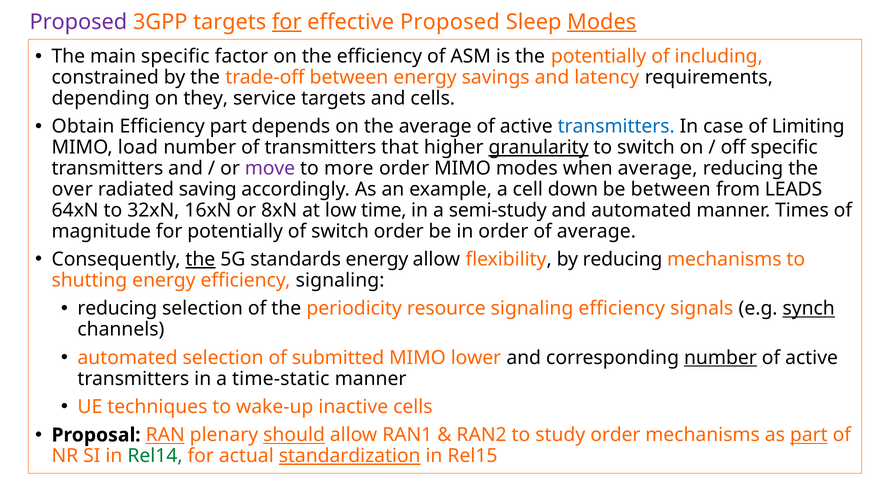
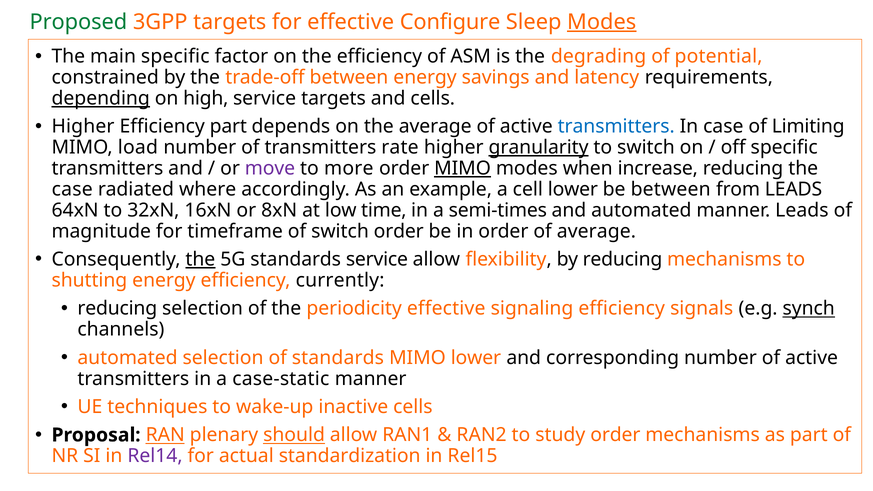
Proposed at (78, 22) colour: purple -> green
for at (287, 22) underline: present -> none
effective Proposed: Proposed -> Configure
the potentially: potentially -> degrading
including: including -> potential
depending underline: none -> present
they: they -> high
Obtain at (83, 127): Obtain -> Higher
that: that -> rate
MIMO at (463, 168) underline: none -> present
when average: average -> increase
over at (72, 189): over -> case
saving: saving -> where
cell down: down -> lower
semi-study: semi-study -> semi-times
manner Times: Times -> Leads
for potentially: potentially -> timeframe
standards energy: energy -> service
efficiency signaling: signaling -> currently
periodicity resource: resource -> effective
of submitted: submitted -> standards
number at (720, 358) underline: present -> none
time-static: time-static -> case-static
part at (809, 435) underline: present -> none
Rel14 colour: green -> purple
standardization underline: present -> none
